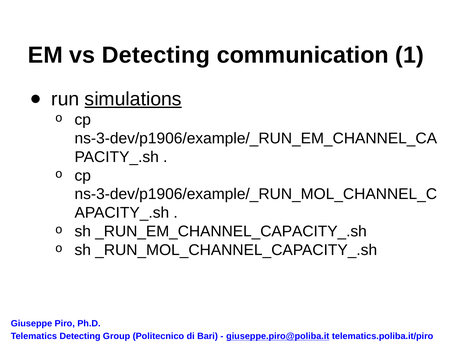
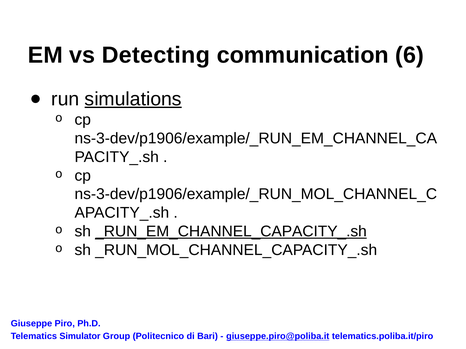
1: 1 -> 6
_RUN_EM_CHANNEL_CAPACITY_.sh underline: none -> present
Telematics Detecting: Detecting -> Simulator
